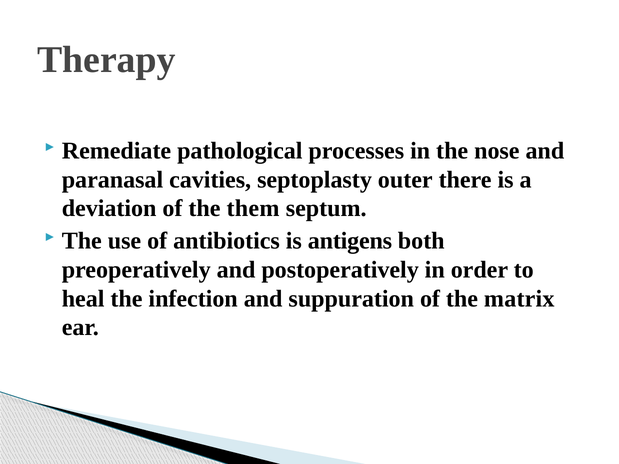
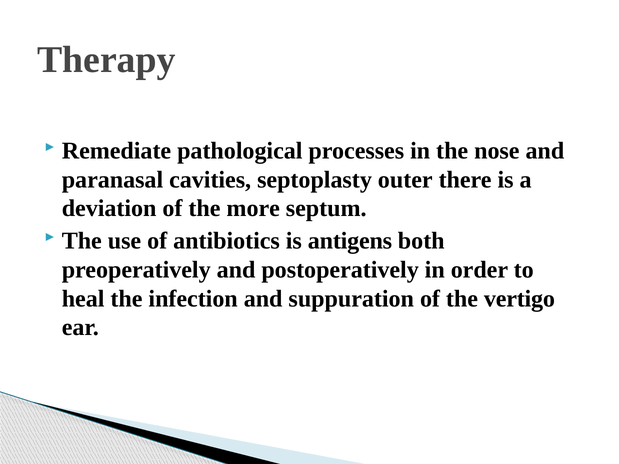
them: them -> more
matrix: matrix -> vertigo
